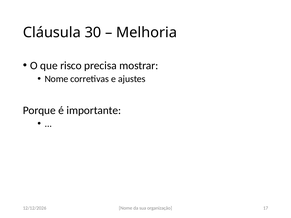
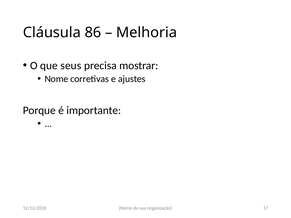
30: 30 -> 86
risco: risco -> seus
